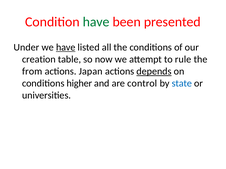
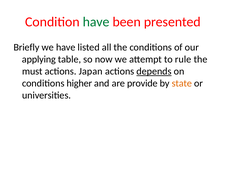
Under: Under -> Briefly
have at (66, 47) underline: present -> none
creation: creation -> applying
from: from -> must
control: control -> provide
state colour: blue -> orange
